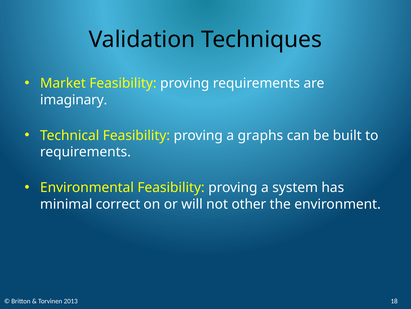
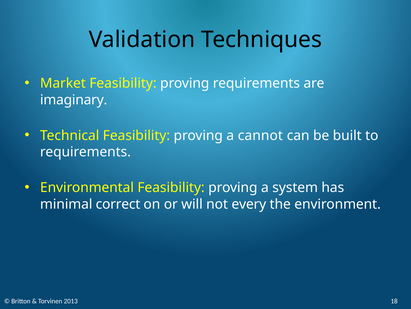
graphs: graphs -> cannot
other: other -> every
